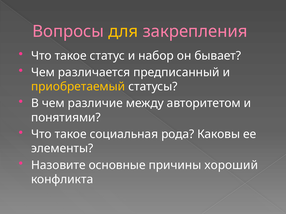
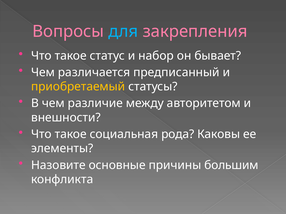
для colour: yellow -> light blue
понятиями: понятиями -> внешности
хороший: хороший -> большим
